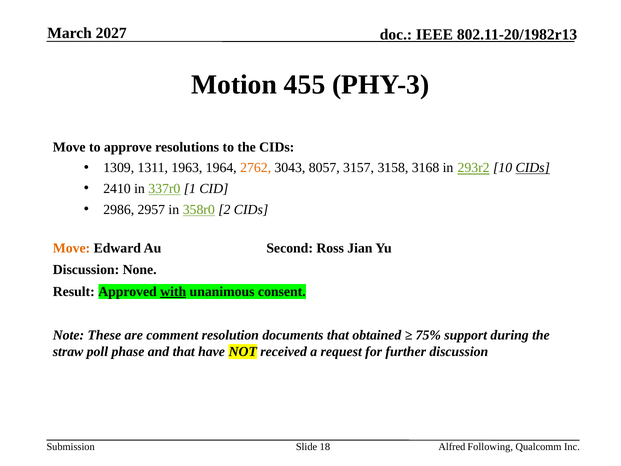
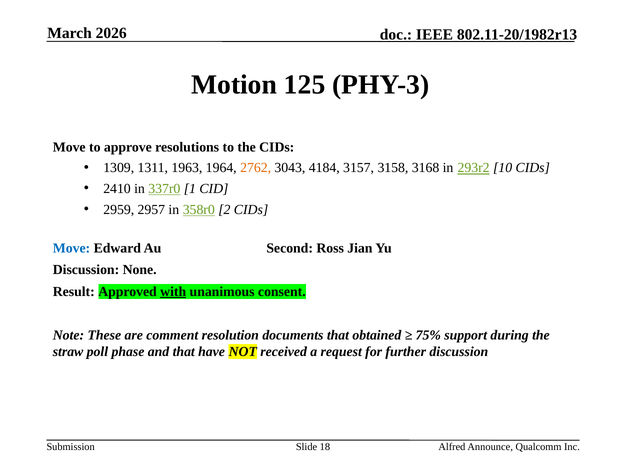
2027: 2027 -> 2026
455: 455 -> 125
8057: 8057 -> 4184
CIDs at (533, 168) underline: present -> none
2986: 2986 -> 2959
Move at (72, 248) colour: orange -> blue
Following: Following -> Announce
